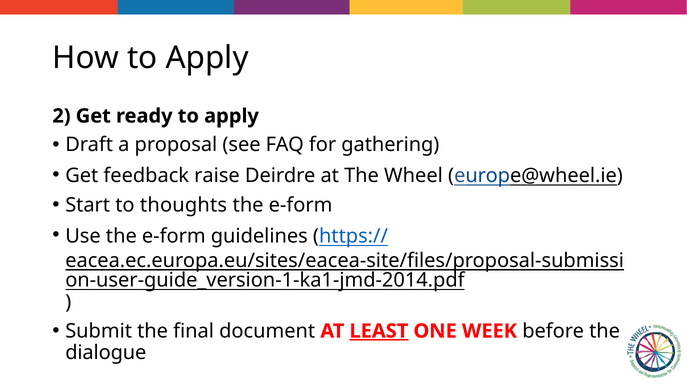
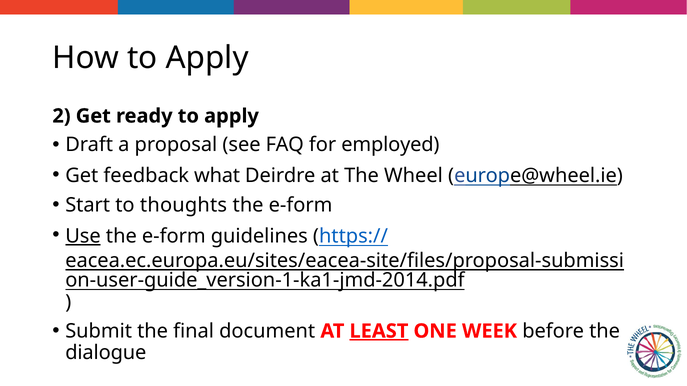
gathering: gathering -> employed
raise: raise -> what
Use underline: none -> present
